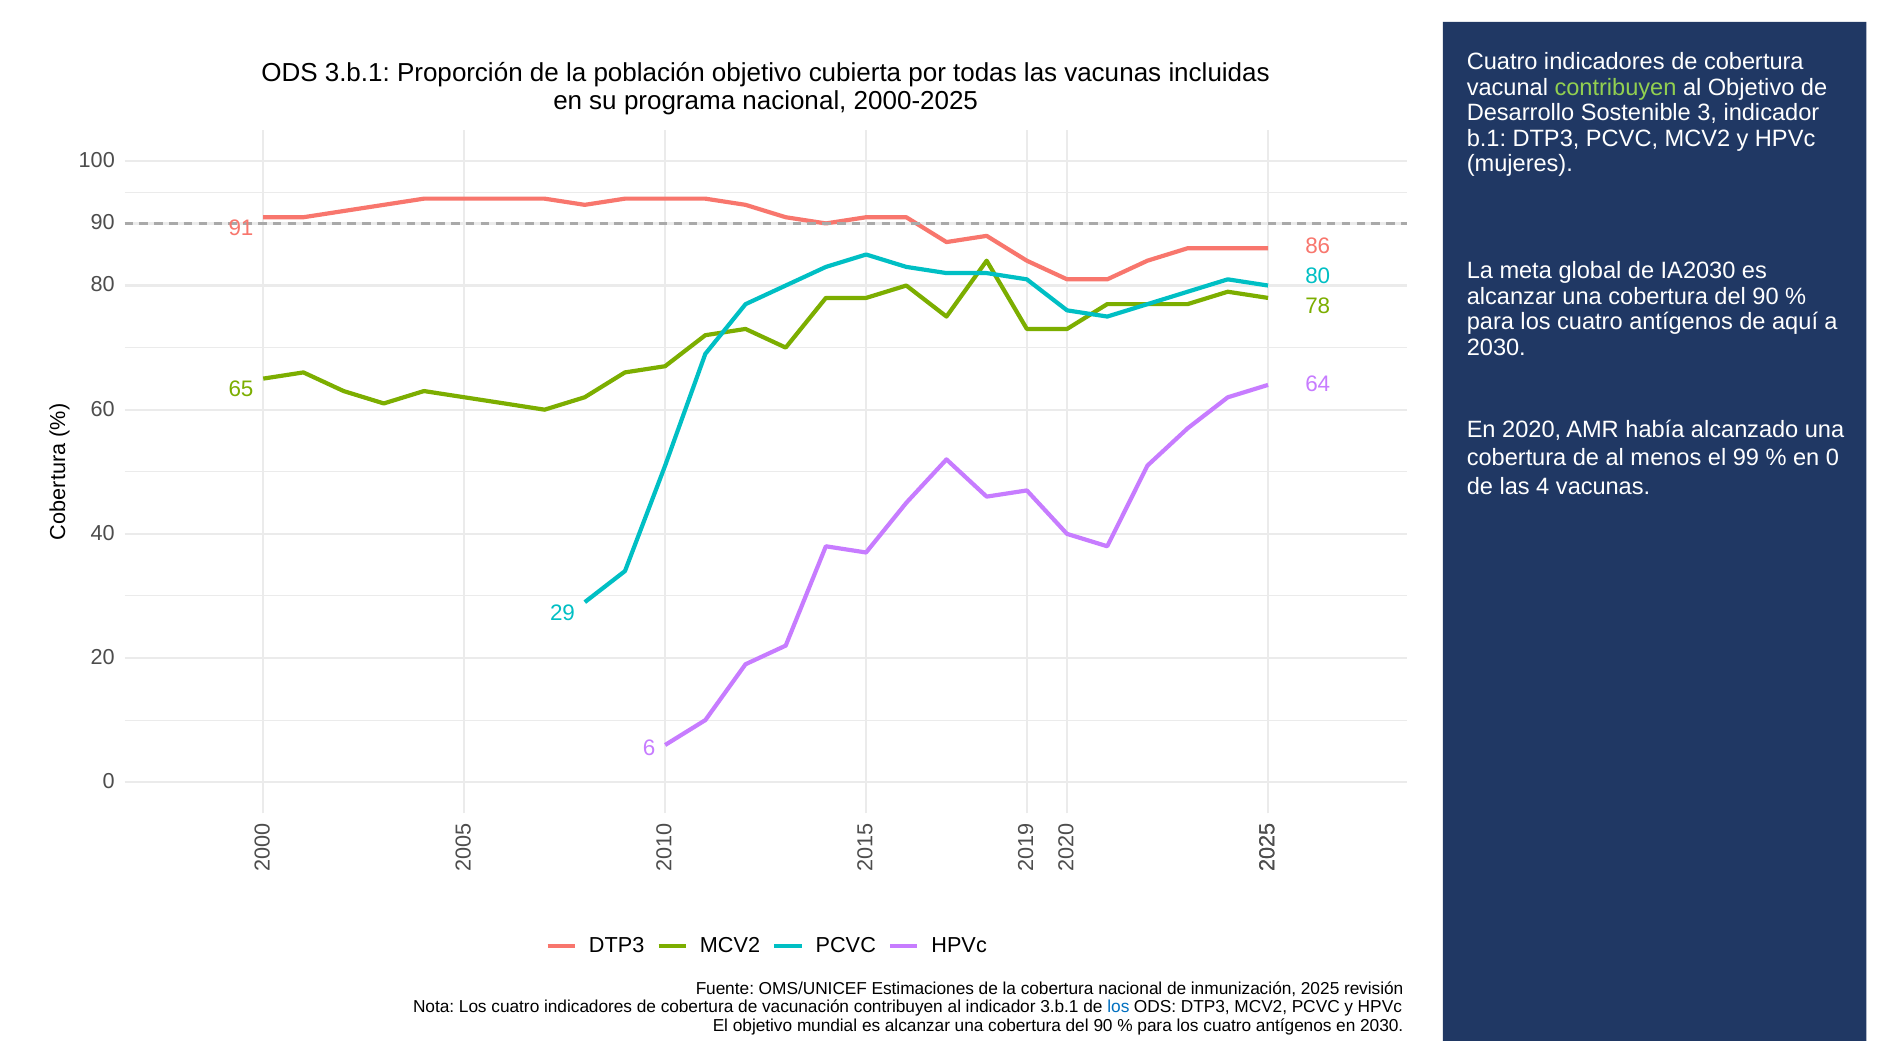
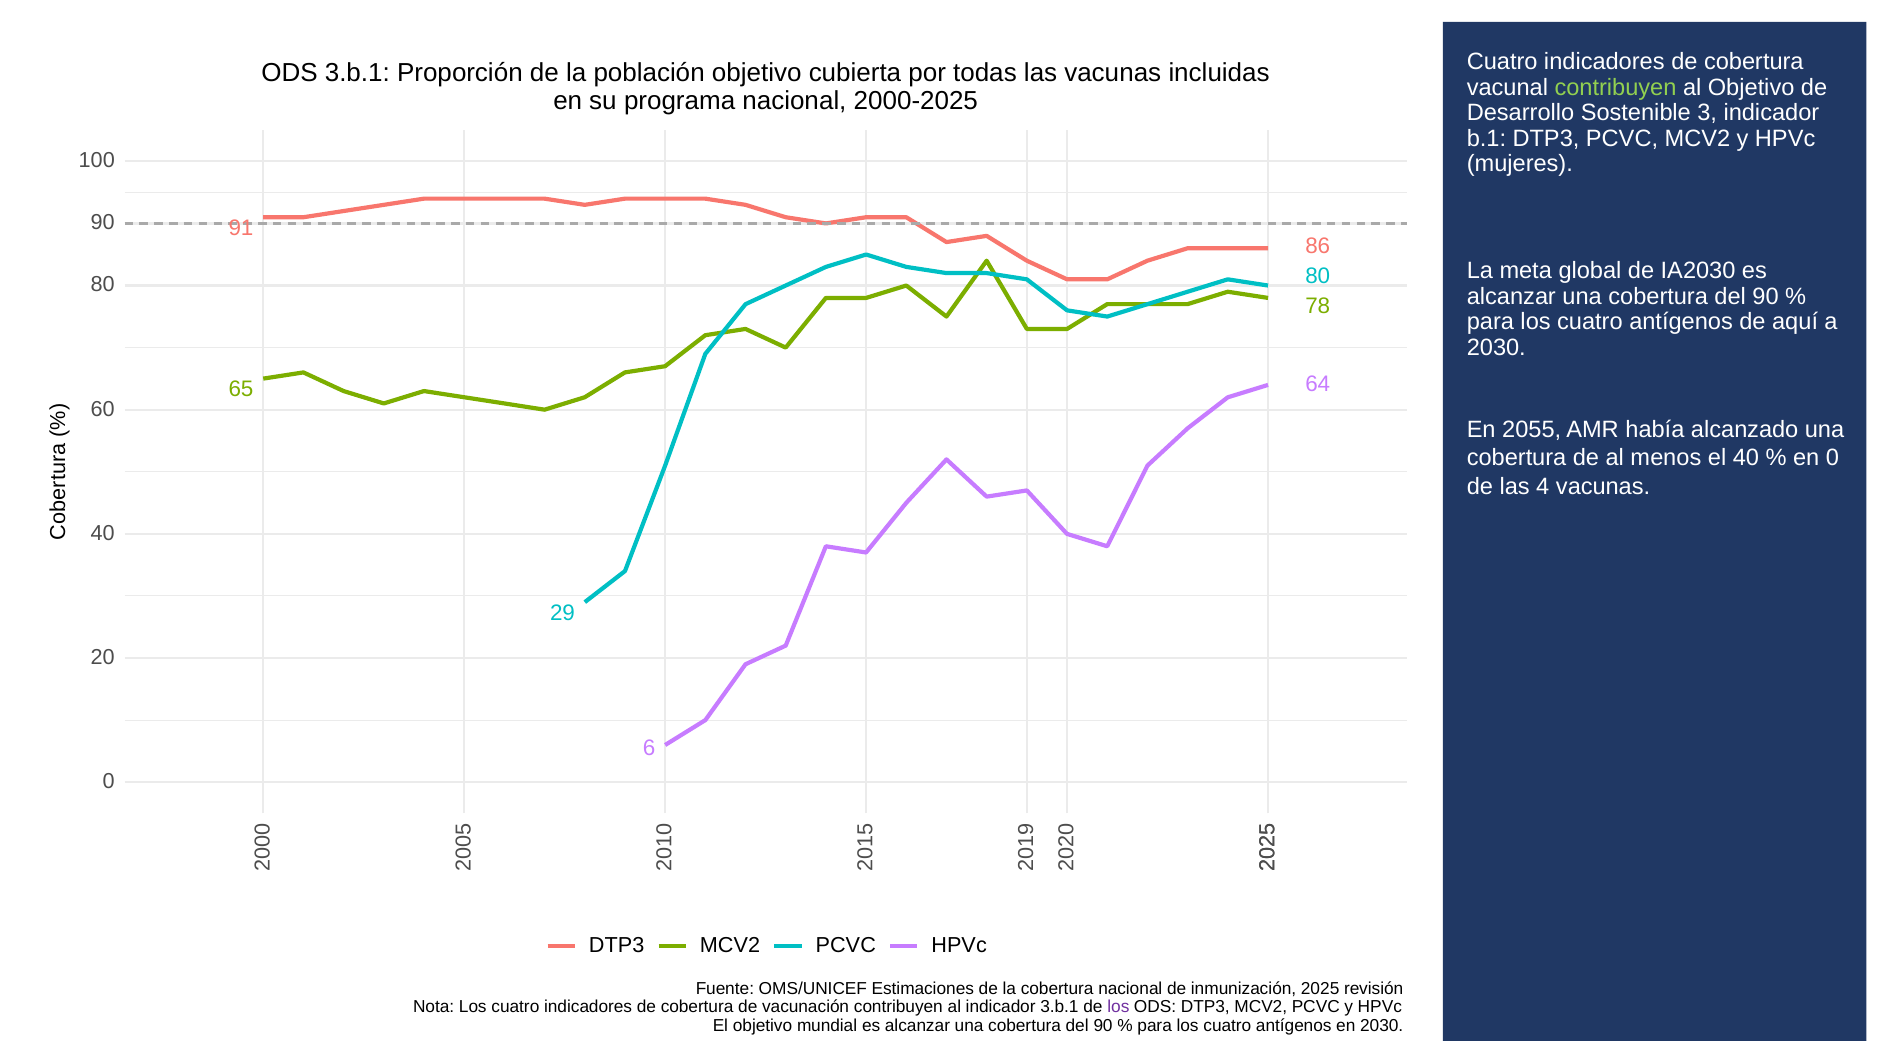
2020: 2020 -> 2055
el 99: 99 -> 40
los at (1118, 1007) colour: blue -> purple
